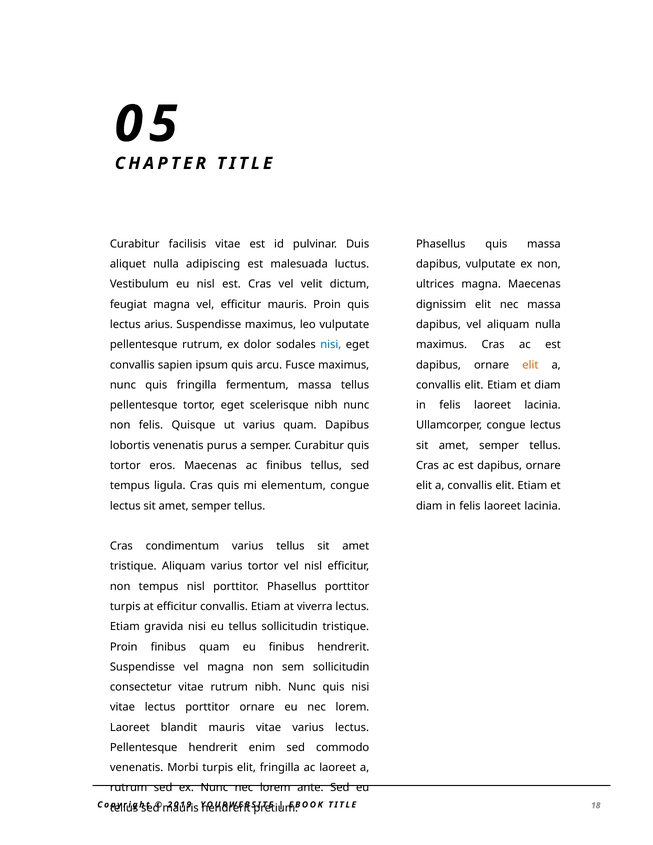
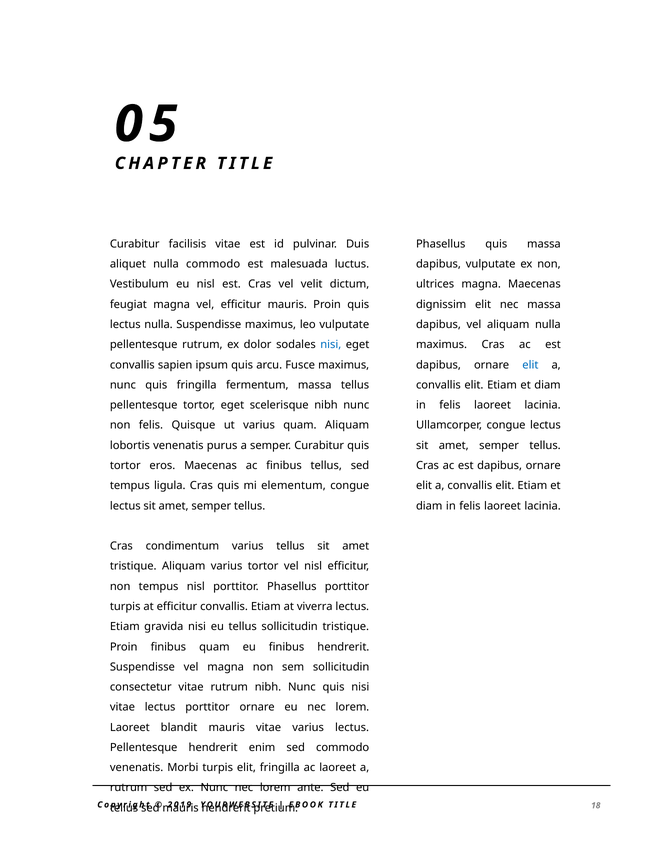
nulla adipiscing: adipiscing -> commodo
lectus arius: arius -> nulla
elit at (530, 365) colour: orange -> blue
quam Dapibus: Dapibus -> Aliquam
